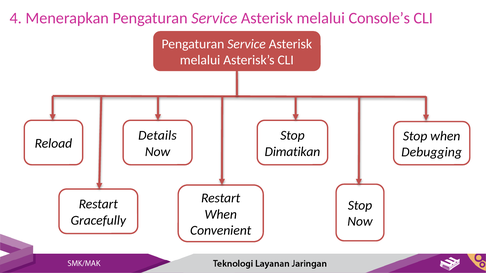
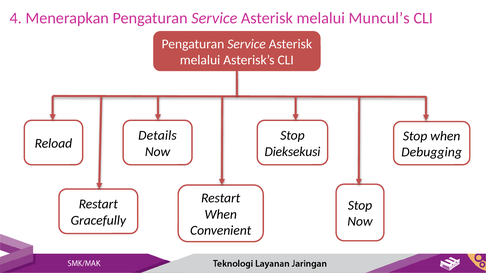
Console’s: Console’s -> Muncul’s
Dimatikan: Dimatikan -> Dieksekusi
